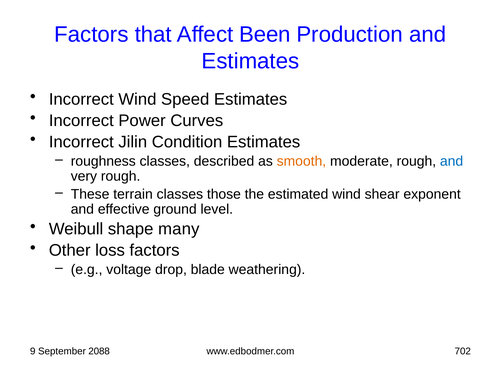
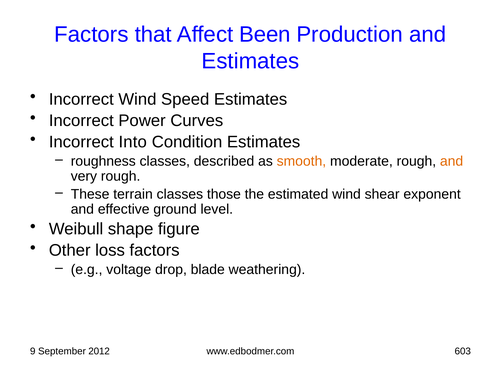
Jilin: Jilin -> Into
and at (452, 161) colour: blue -> orange
many: many -> figure
2088: 2088 -> 2012
702: 702 -> 603
